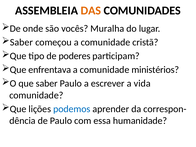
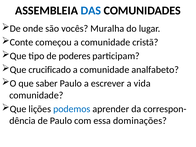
DAS colour: orange -> blue
Saber at (21, 42): Saber -> Conte
enfrentava: enfrentava -> crucificado
ministérios: ministérios -> analfabeto
humanidade: humanidade -> dominações
